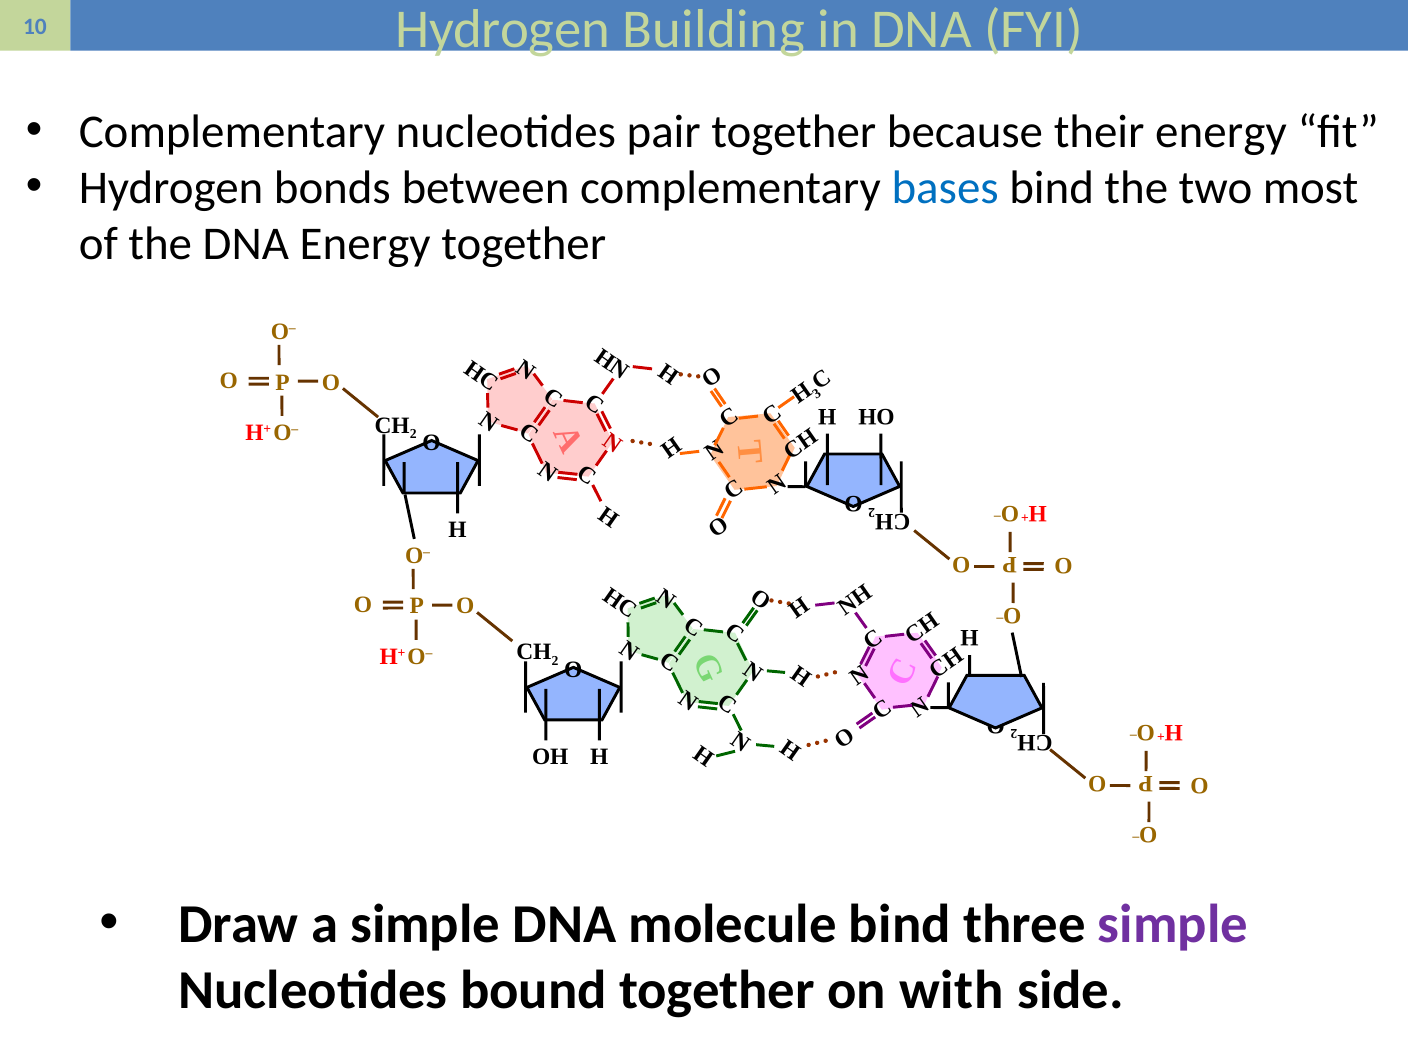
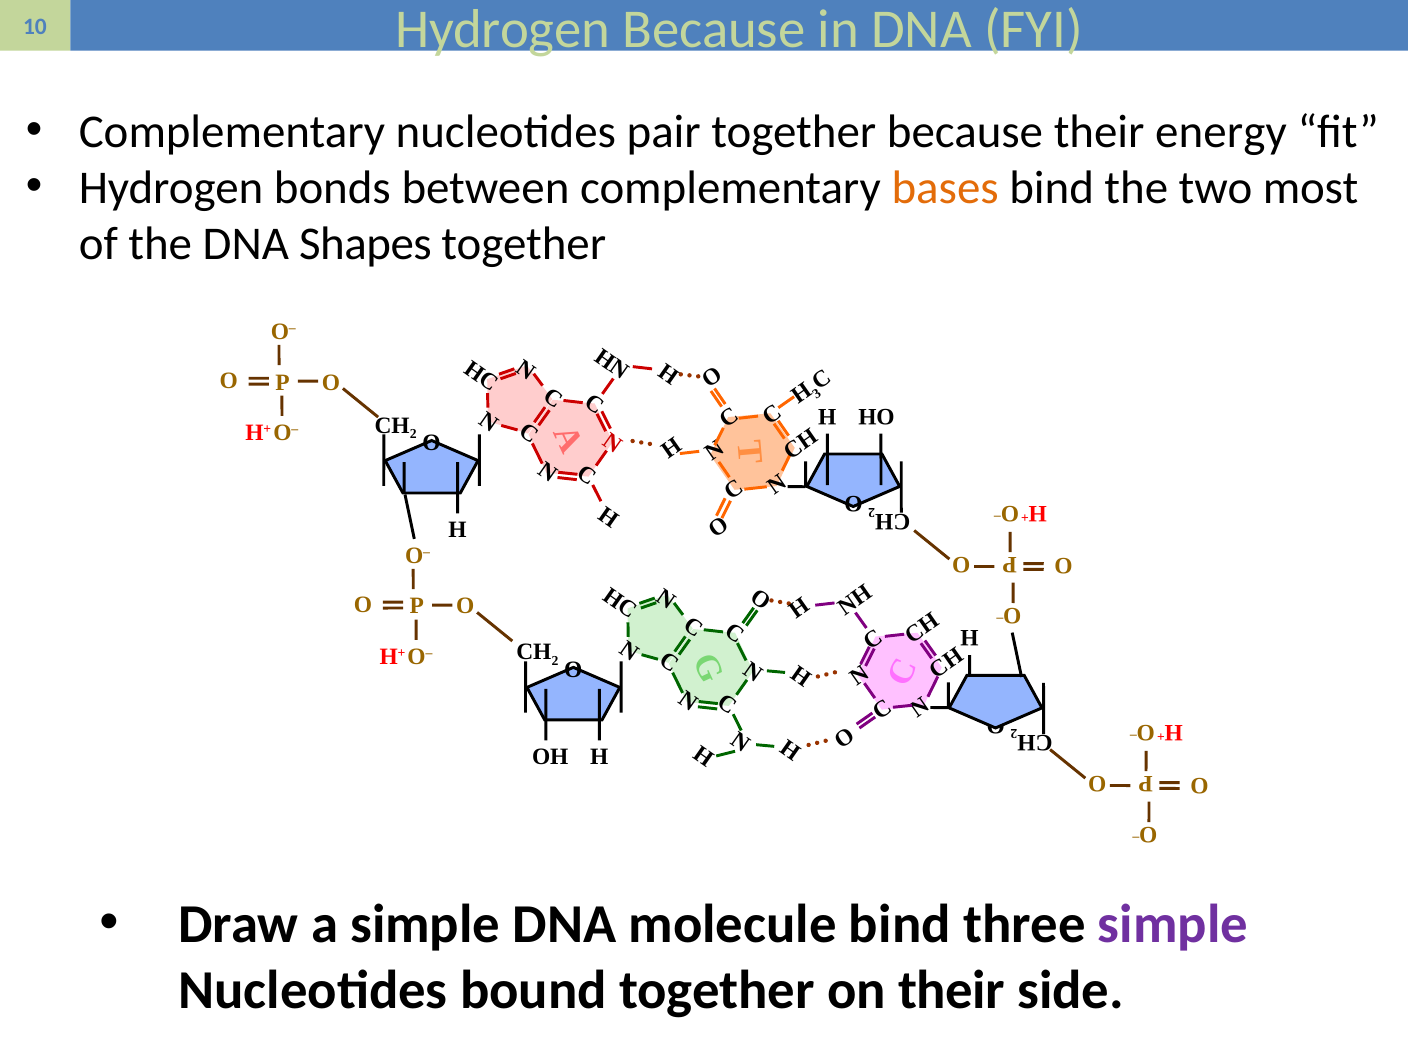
Hydrogen Building: Building -> Because
bases colour: blue -> orange
DNA Energy: Energy -> Shapes
on with: with -> their
